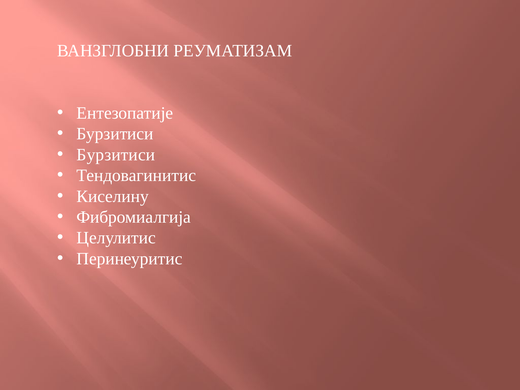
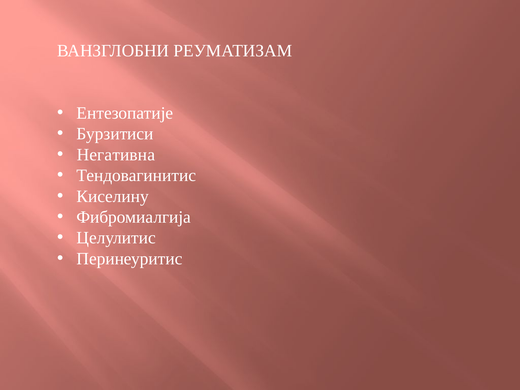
Бурзитиси at (116, 155): Бурзитиси -> Негативна
